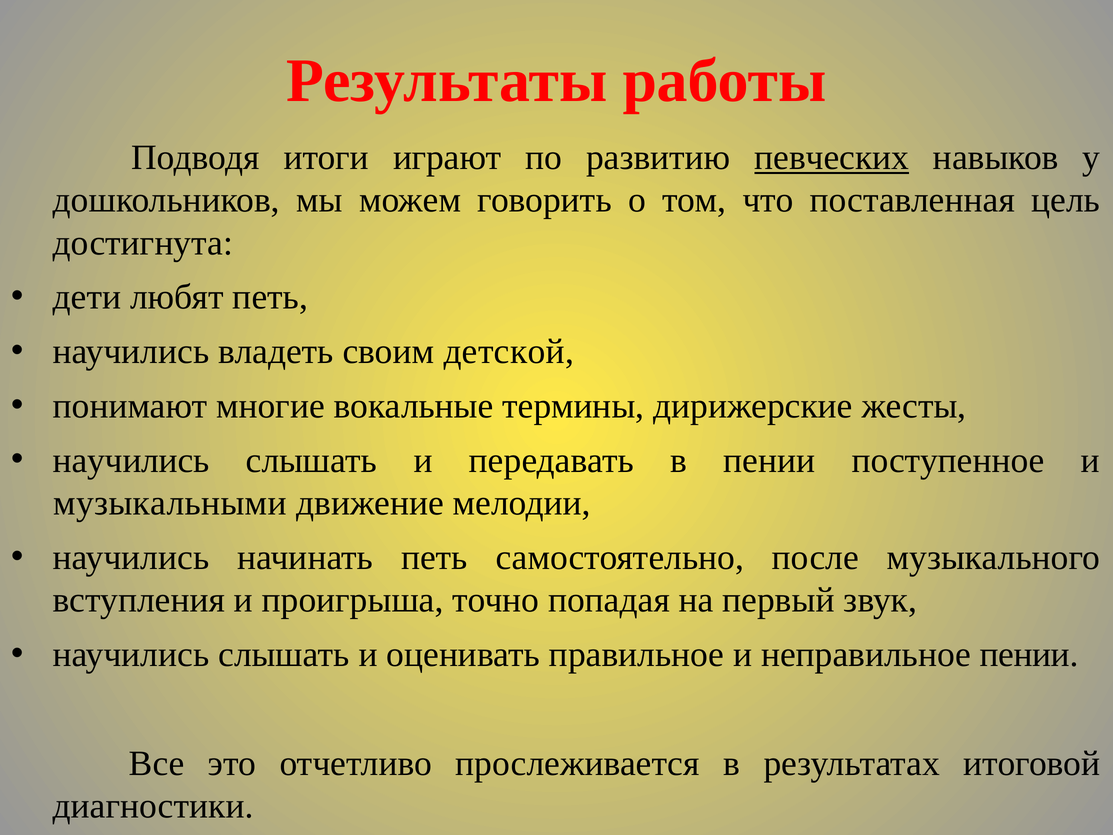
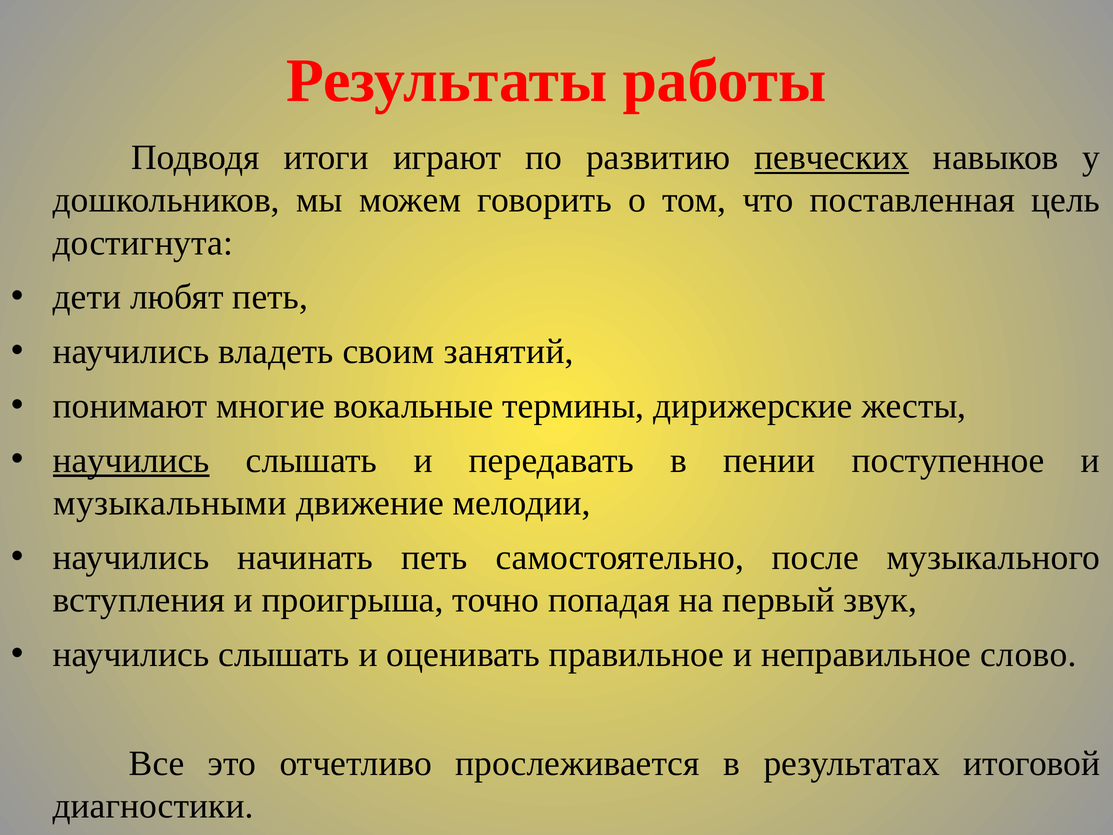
детской: детской -> занятий
научились at (131, 460) underline: none -> present
неправильное пении: пении -> слово
